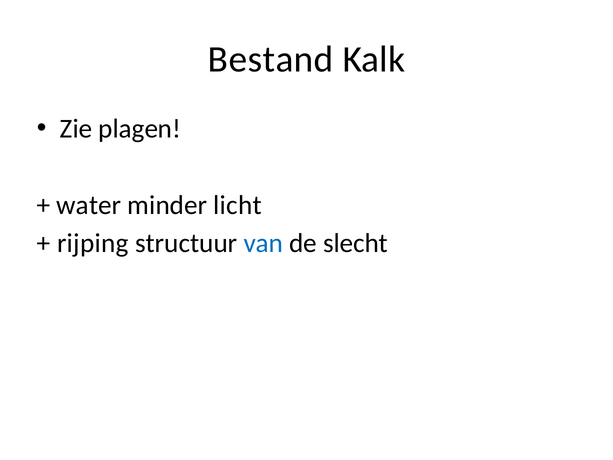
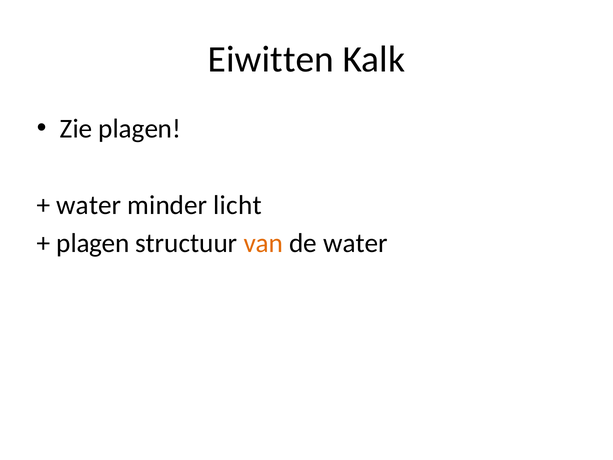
Bestand: Bestand -> Eiwitten
rijping at (93, 243): rijping -> plagen
van colour: blue -> orange
de slecht: slecht -> water
